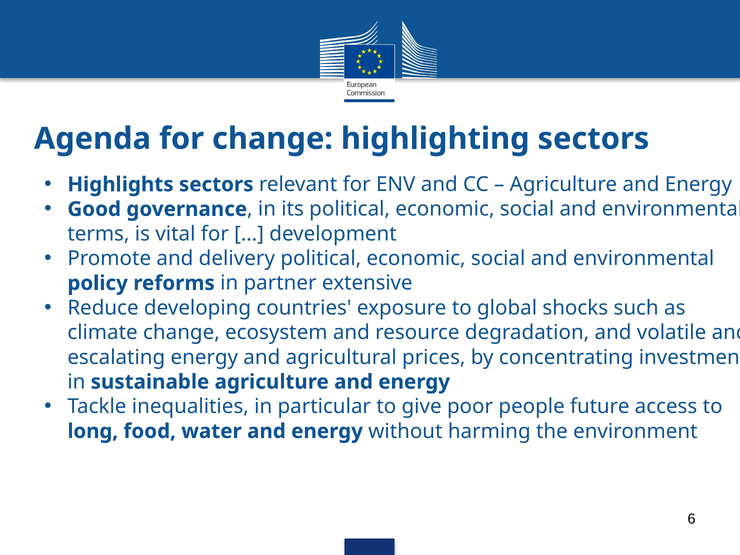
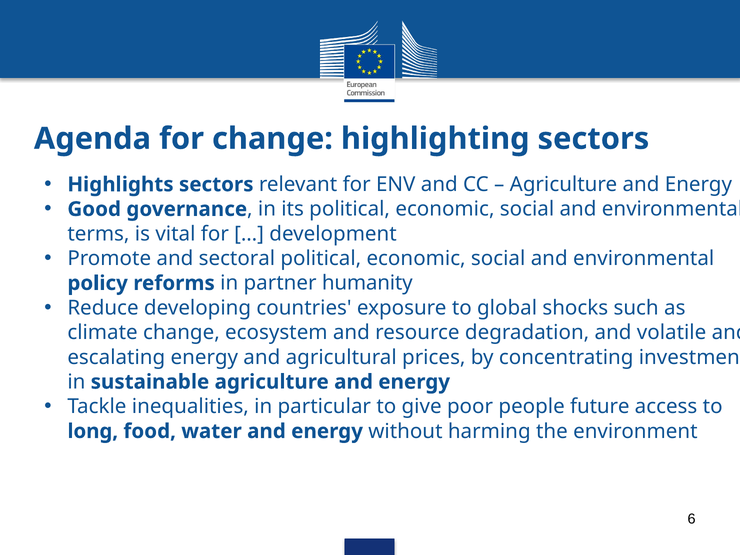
delivery: delivery -> sectoral
extensive: extensive -> humanity
